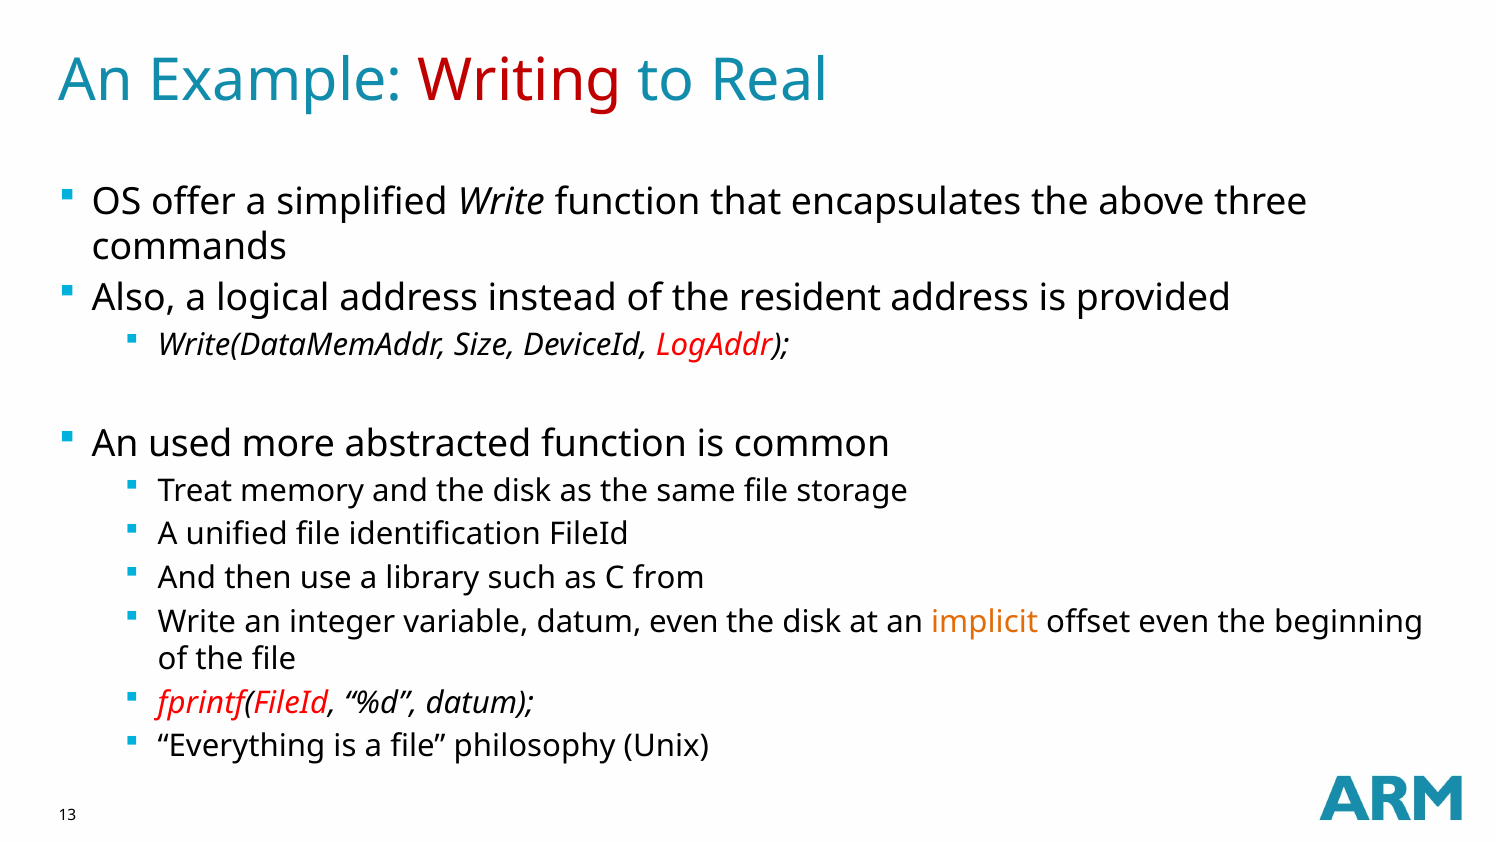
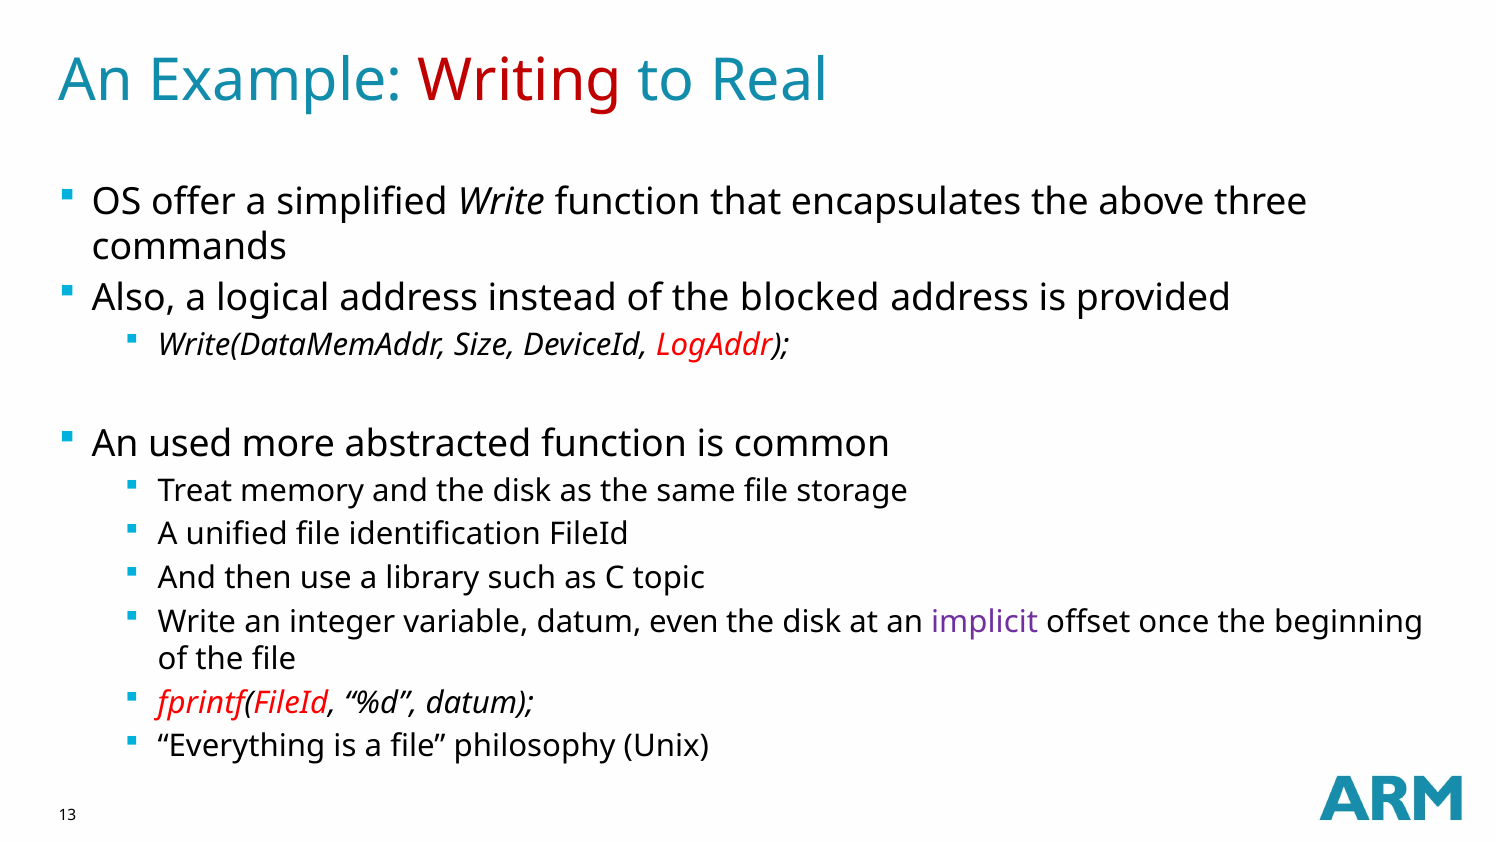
resident: resident -> blocked
from: from -> topic
implicit colour: orange -> purple
offset even: even -> once
